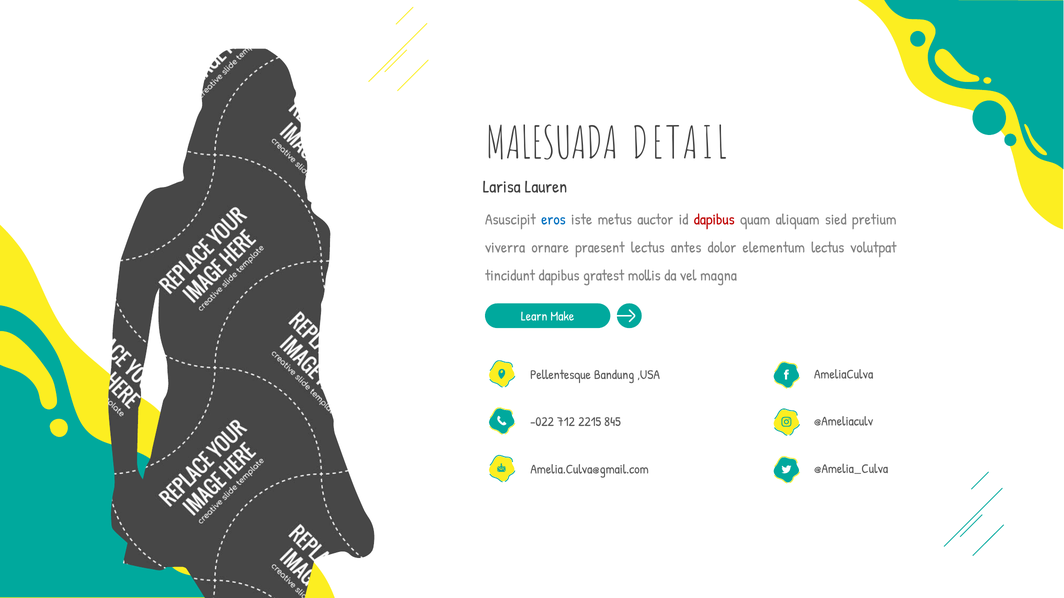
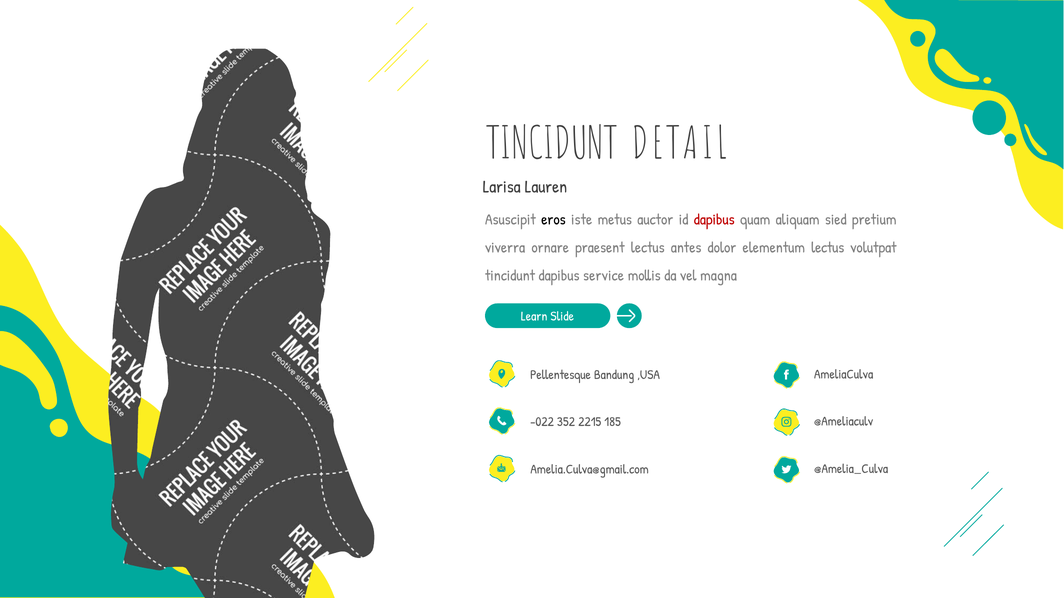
MALESUADA at (552, 144): MALESUADA -> TINCIDUNT
eros colour: blue -> black
gratest: gratest -> service
Make: Make -> Slide
712: 712 -> 352
845: 845 -> 185
